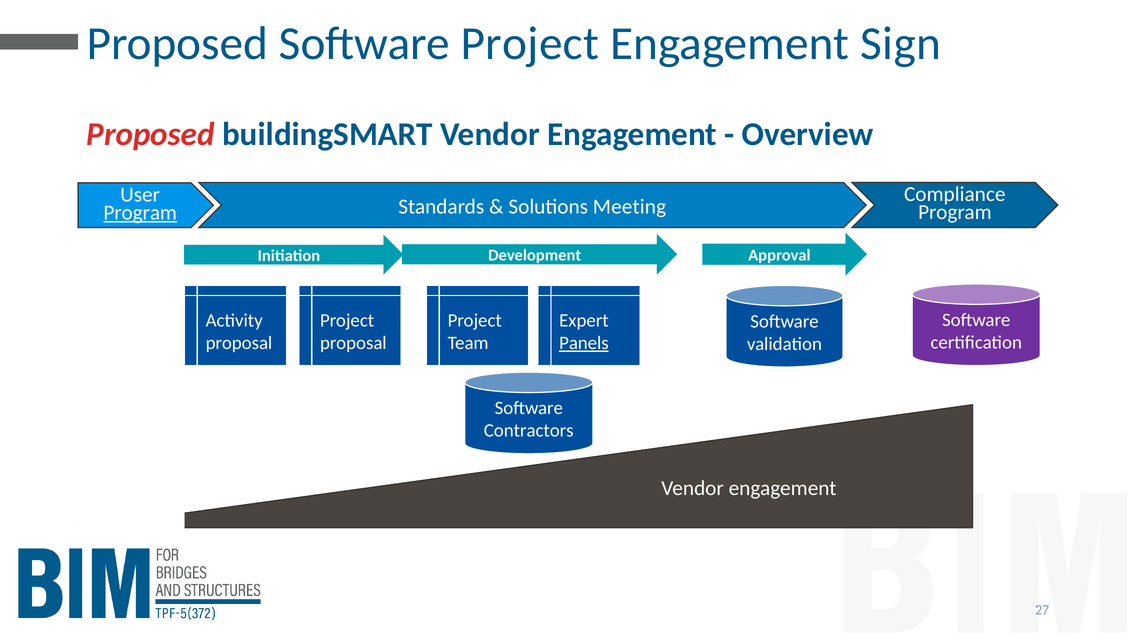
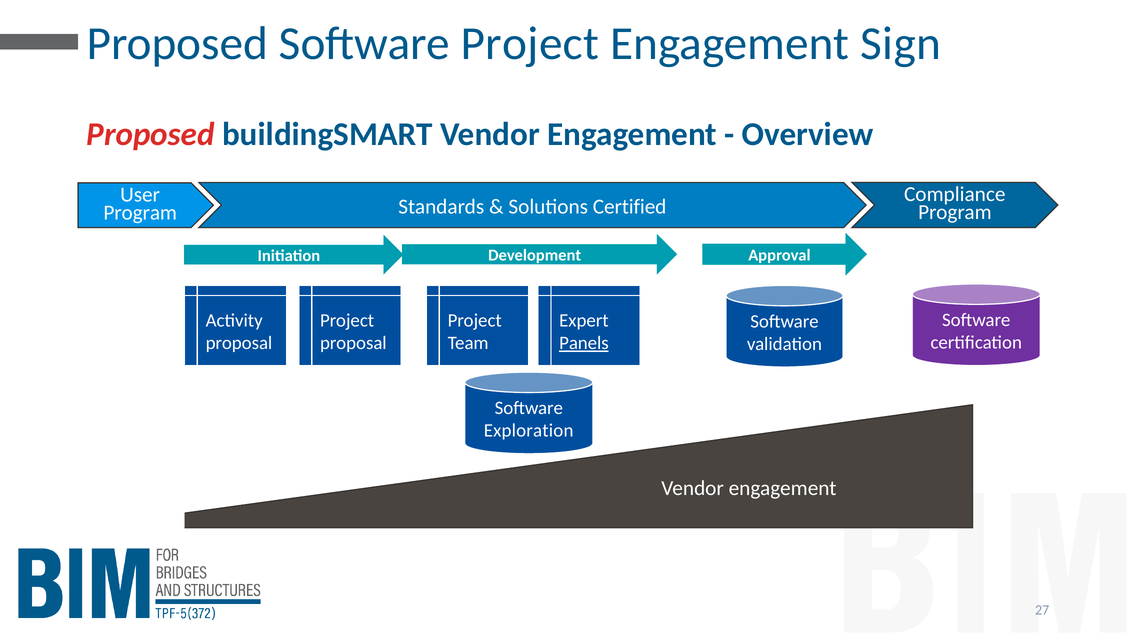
Program at (140, 212) underline: present -> none
Meeting: Meeting -> Certified
Contractors: Contractors -> Exploration
